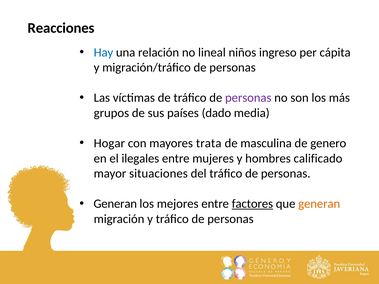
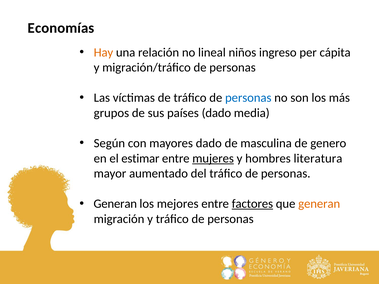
Reacciones: Reacciones -> Economías
Hay colour: blue -> orange
personas at (248, 98) colour: purple -> blue
Hogar: Hogar -> Según
mayores trata: trata -> dado
ilegales: ilegales -> estimar
mujeres underline: none -> present
calificado: calificado -> literatura
situaciones: situaciones -> aumentado
